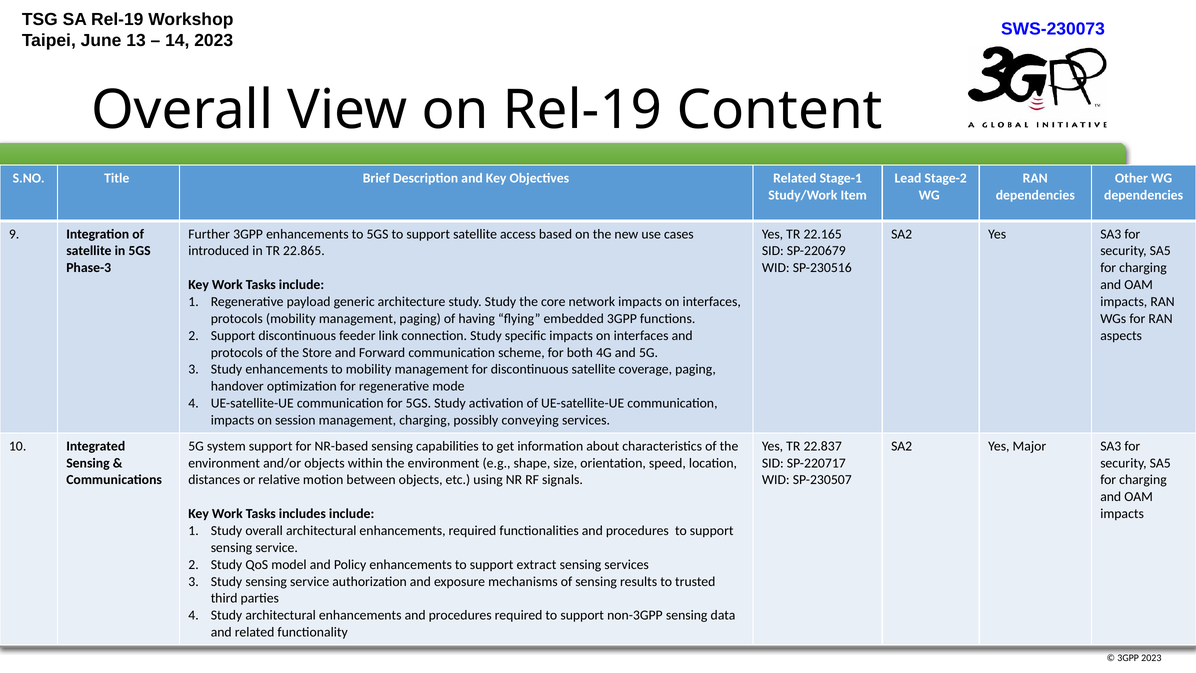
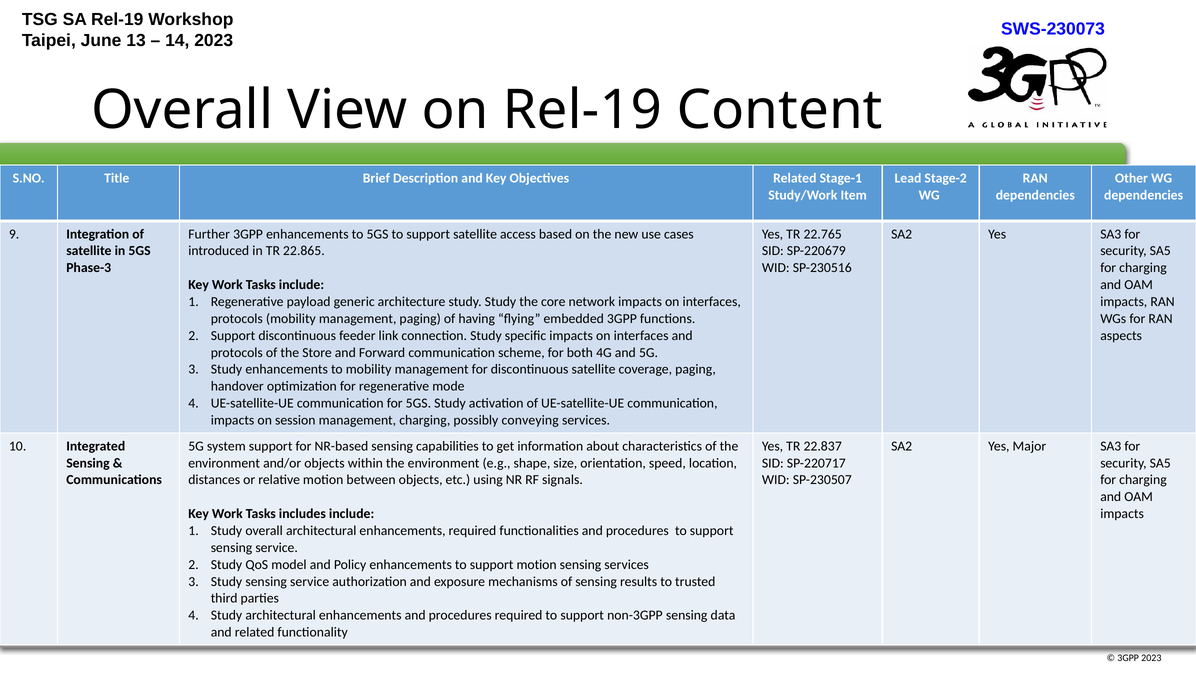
22.165: 22.165 -> 22.765
support extract: extract -> motion
